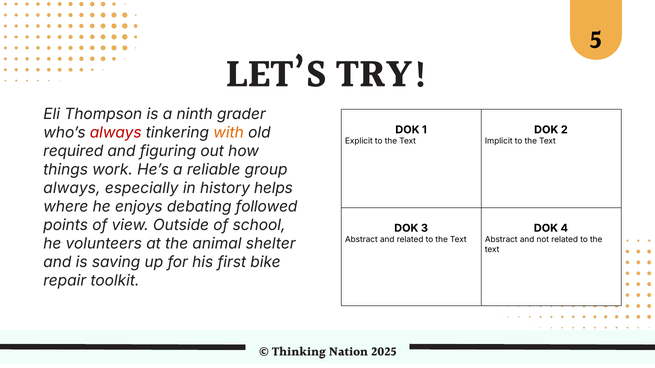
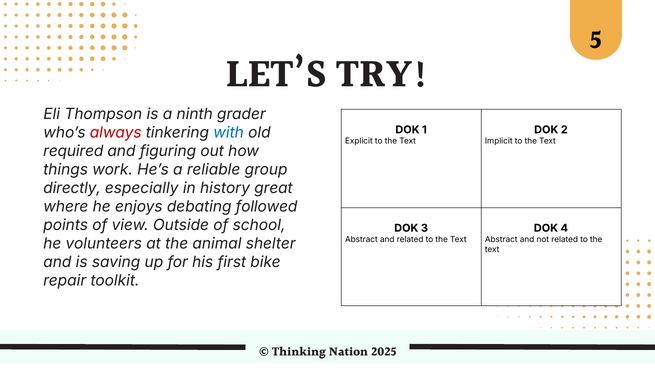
with colour: orange -> blue
always at (72, 188): always -> directly
helps: helps -> great
